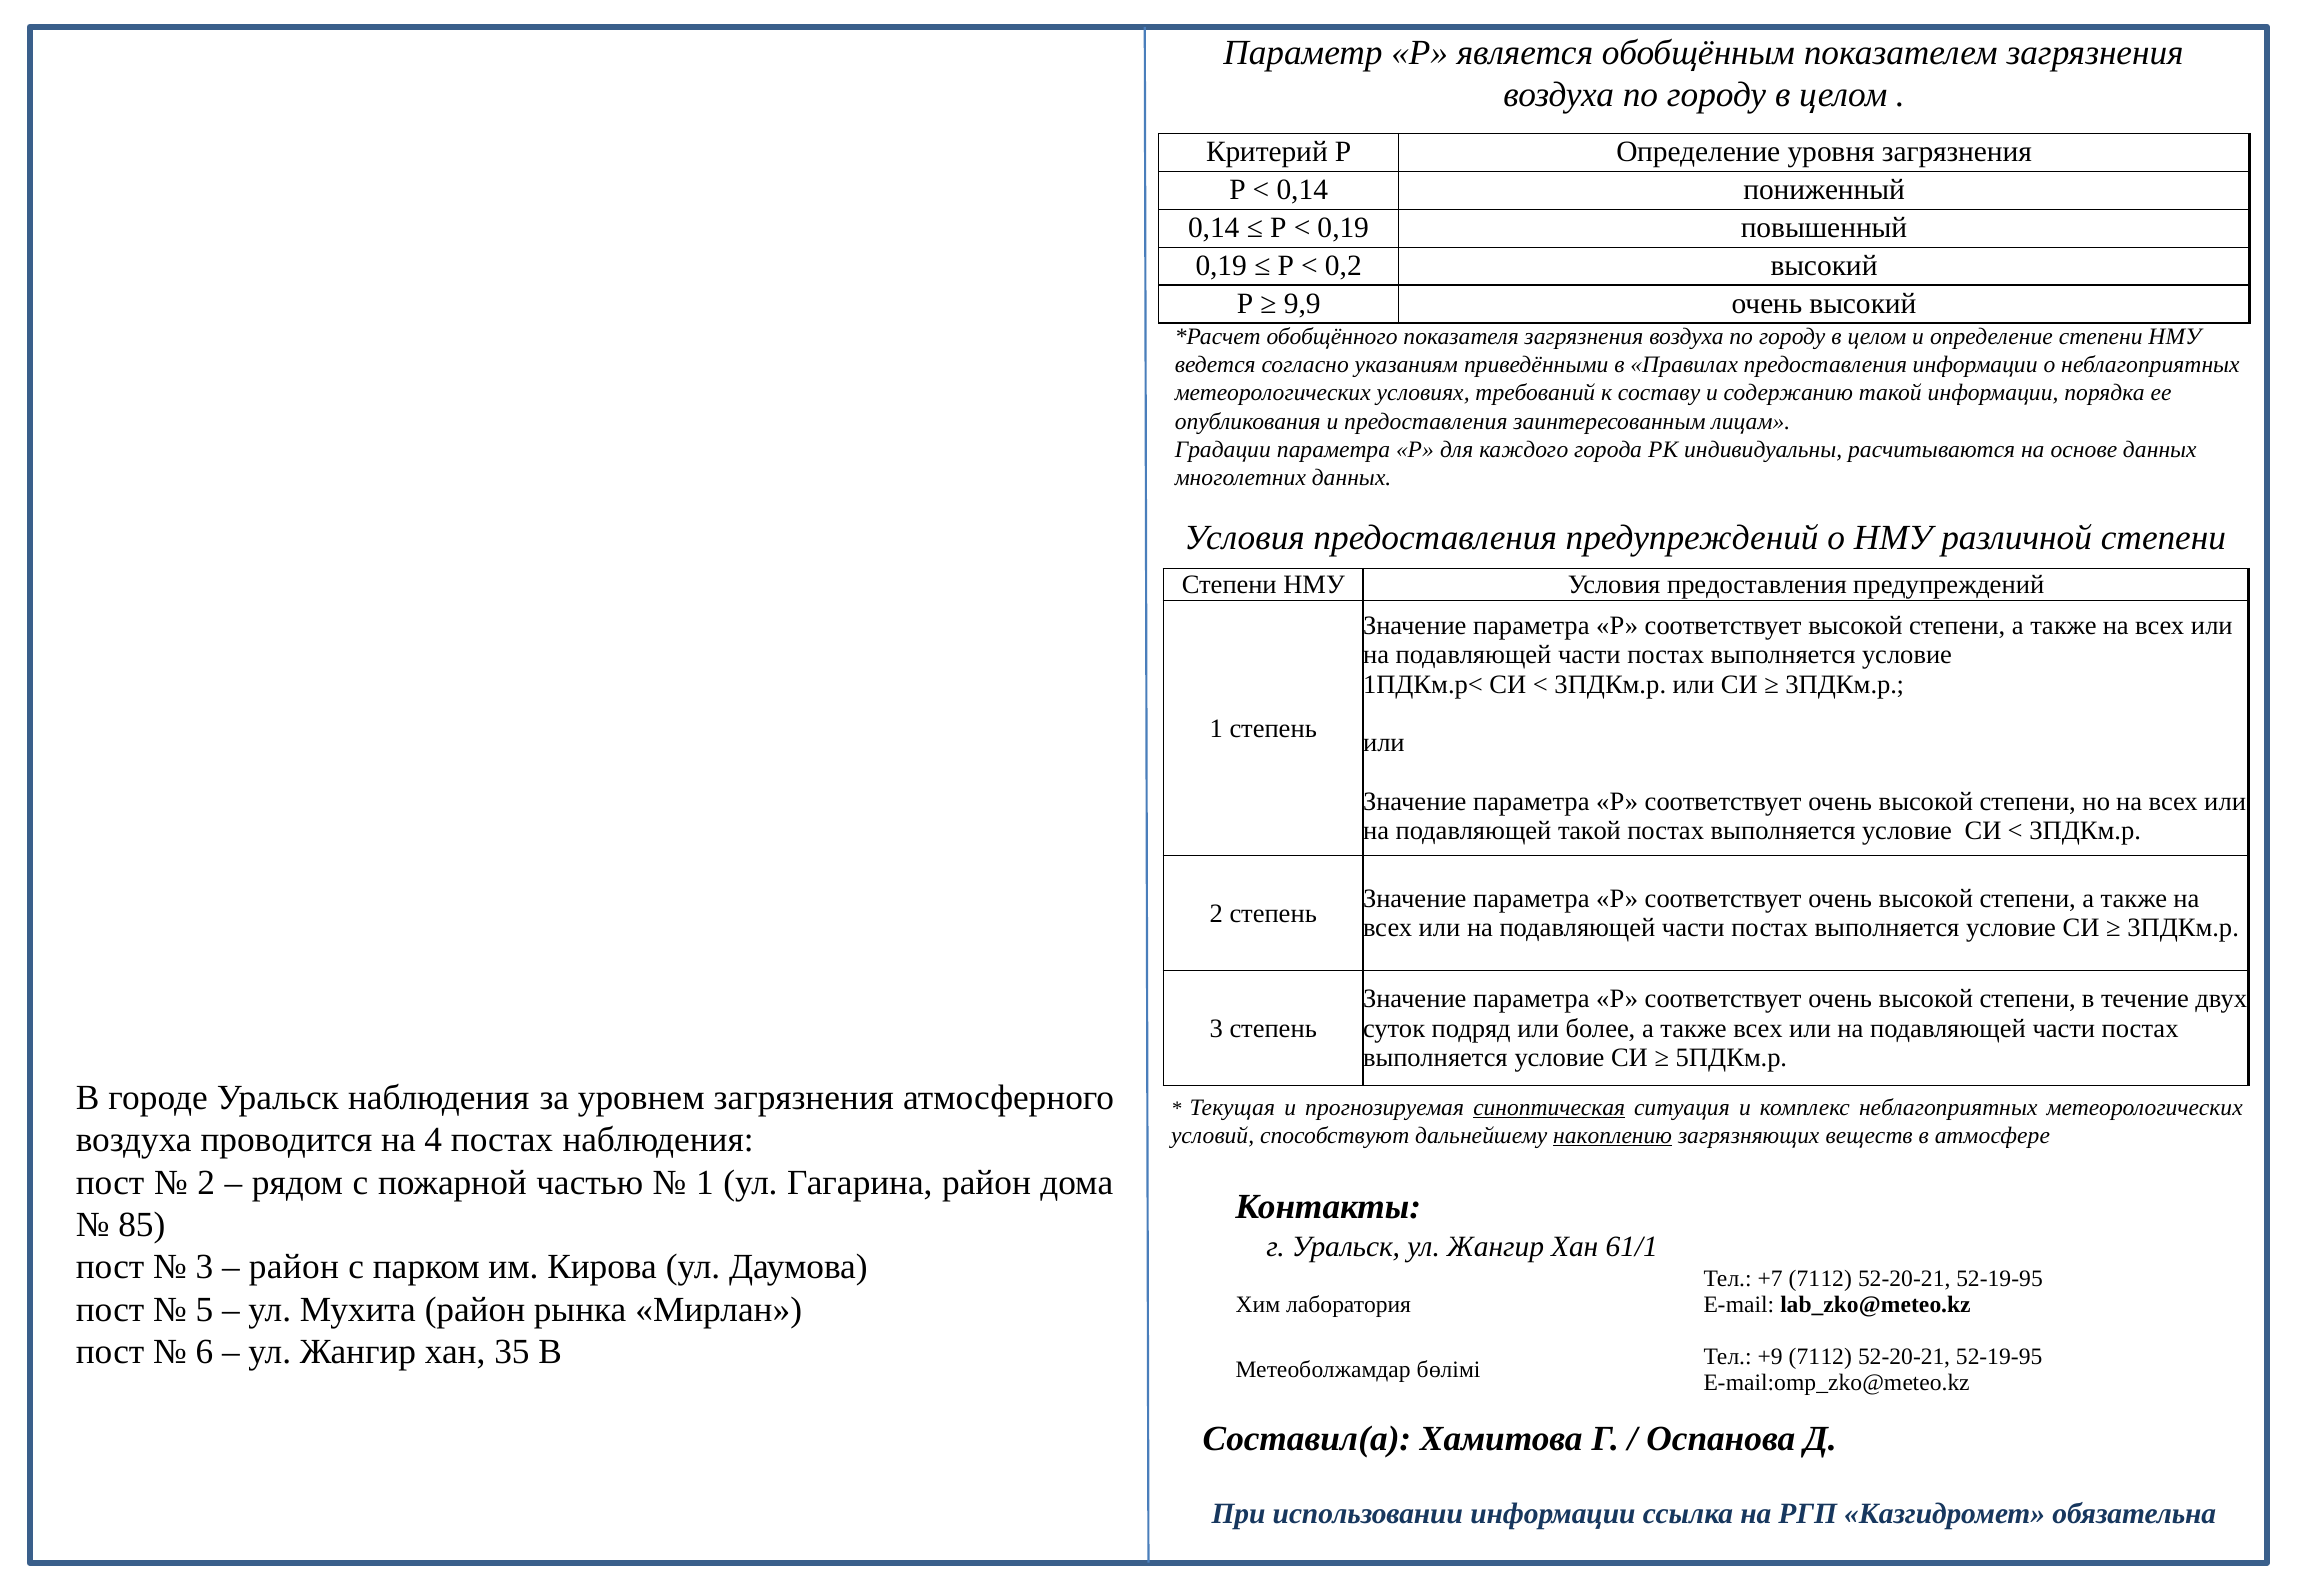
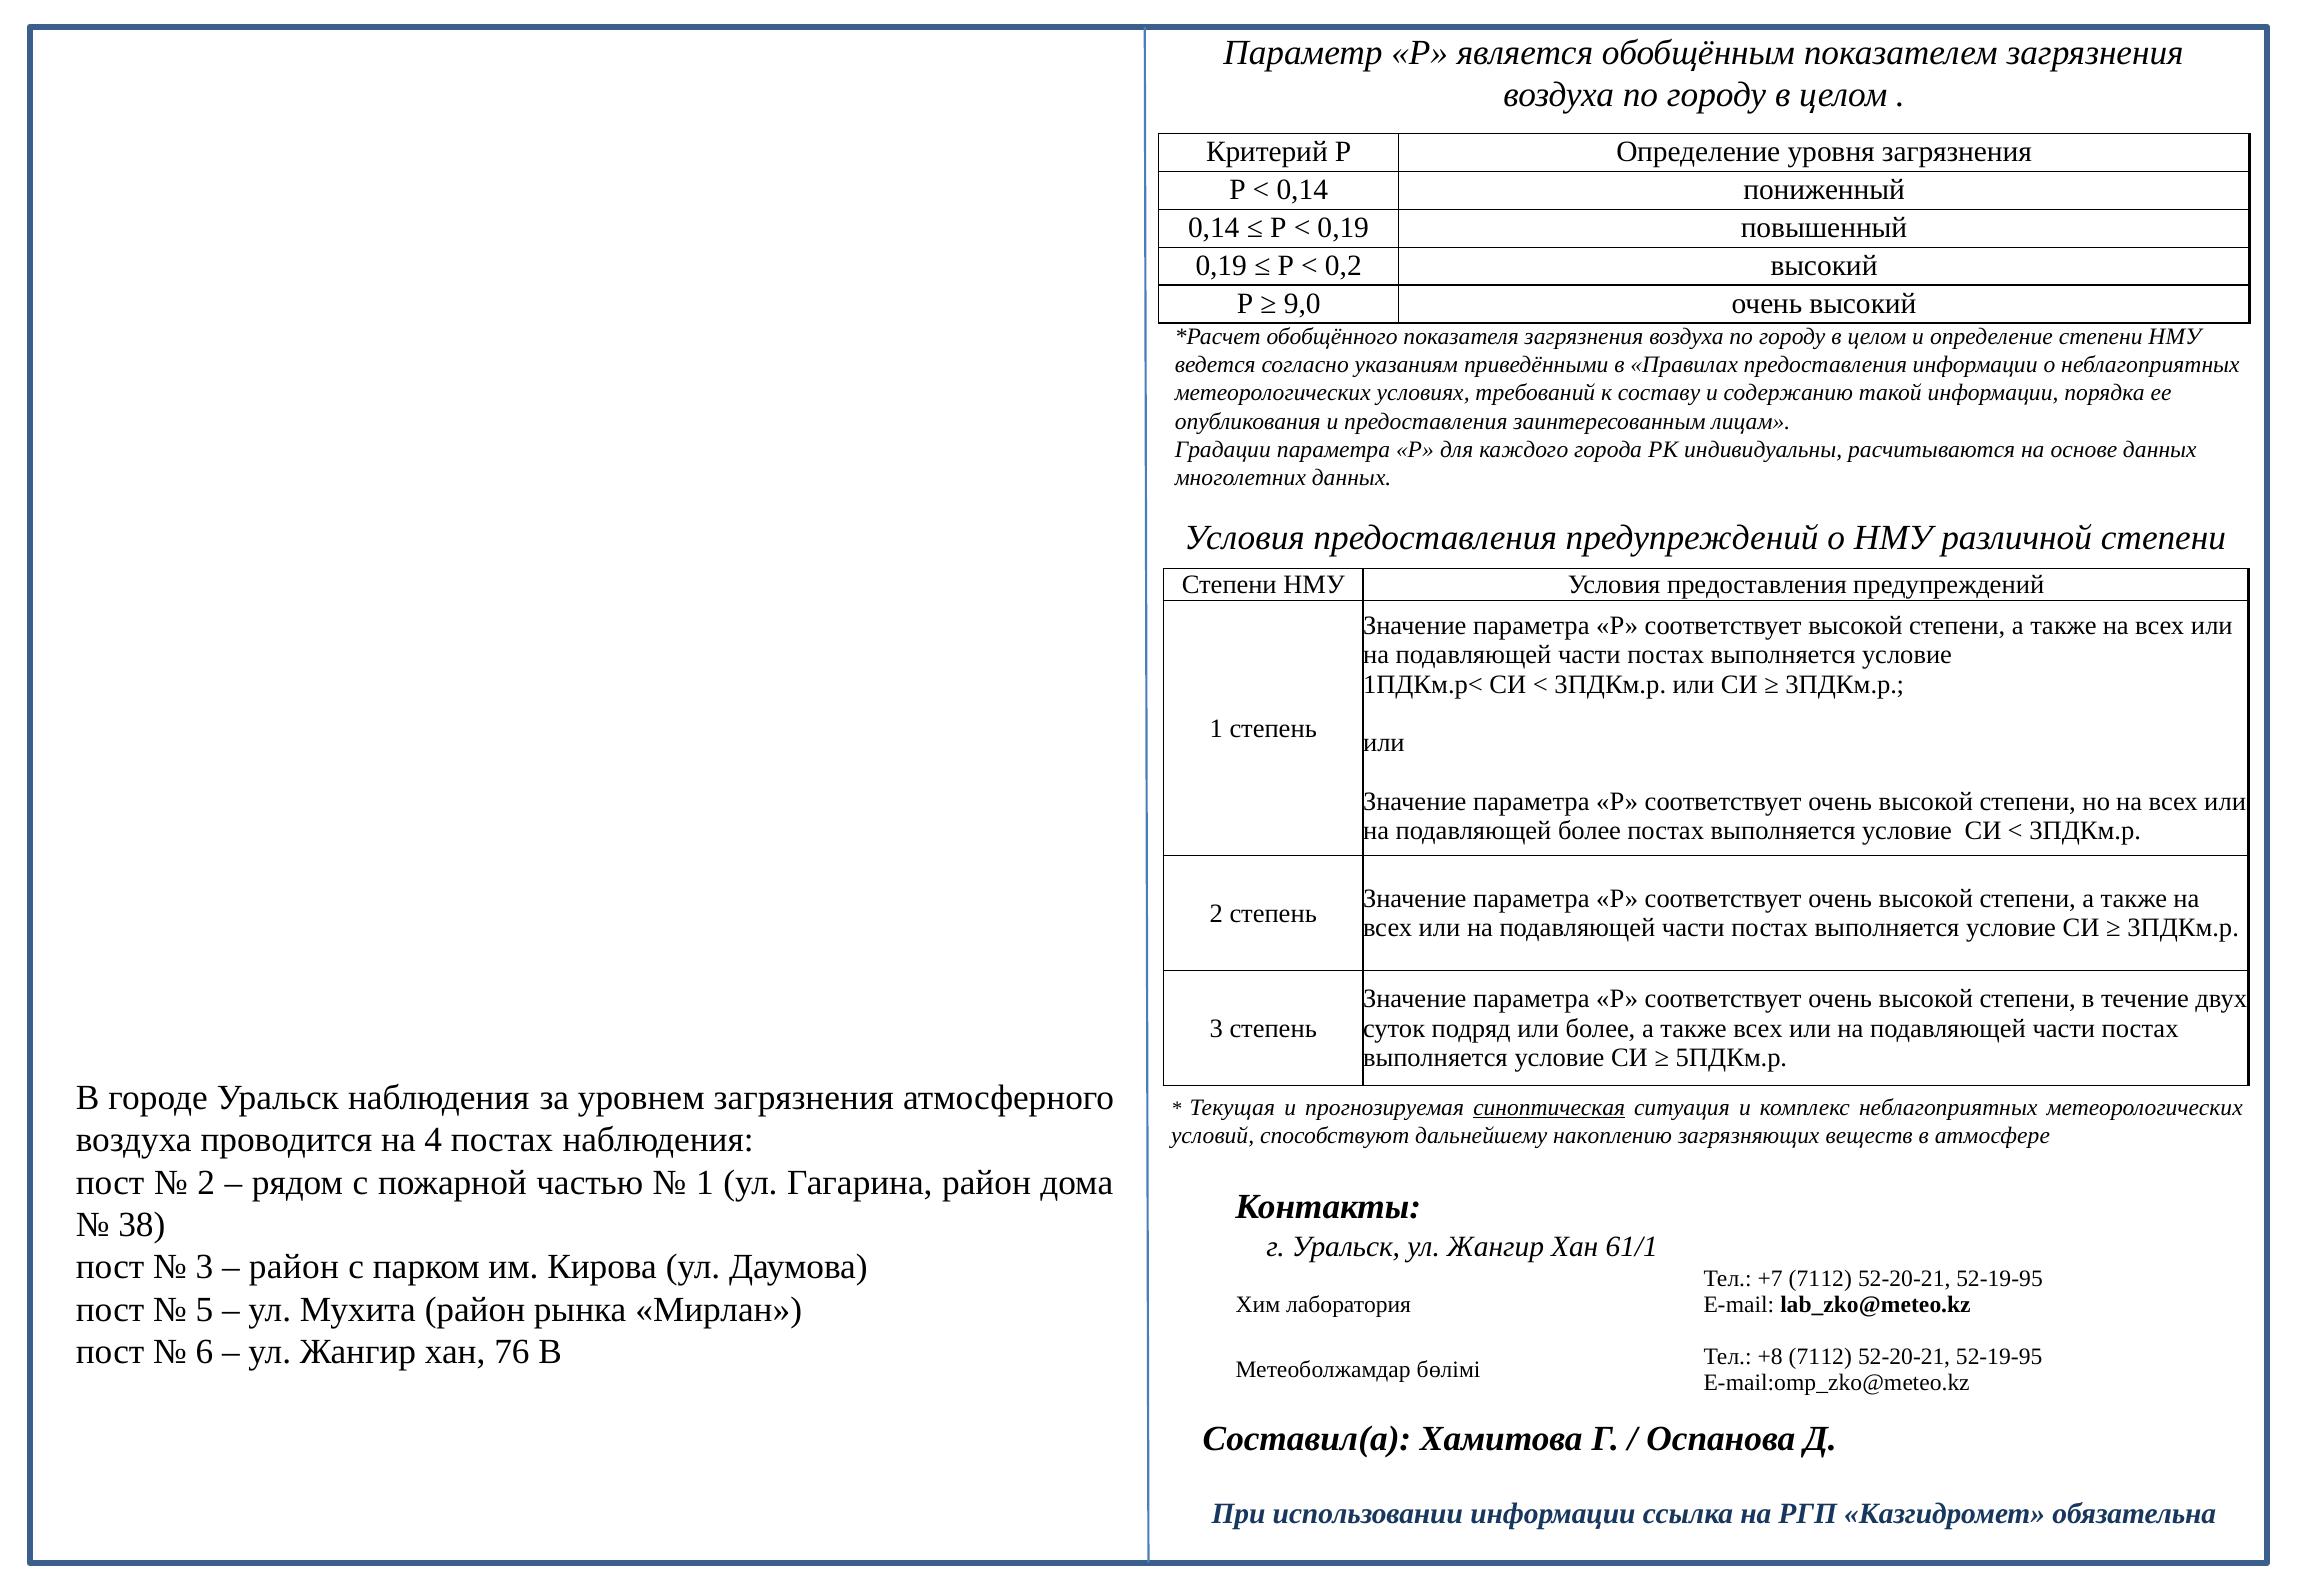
9,9: 9,9 -> 9,0
подавляющей такой: такой -> более
накоплению underline: present -> none
85: 85 -> 38
35: 35 -> 76
+9: +9 -> +8
